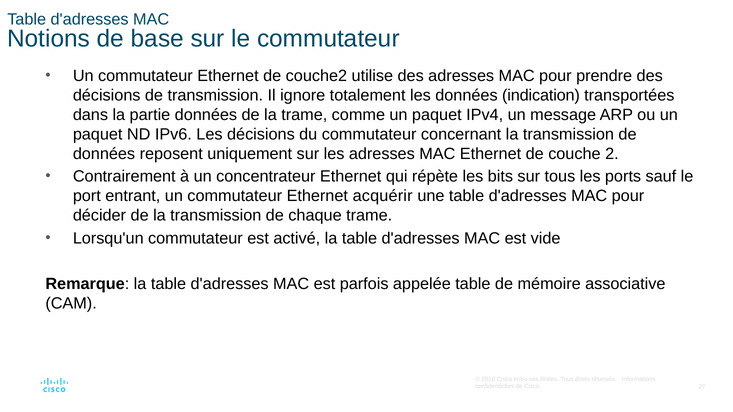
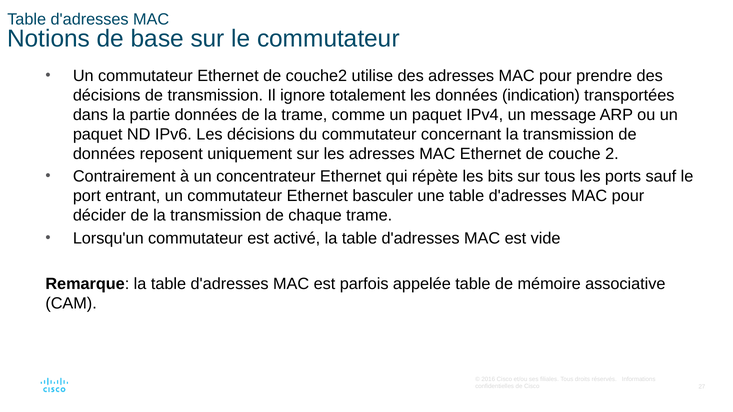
acquérir: acquérir -> basculer
